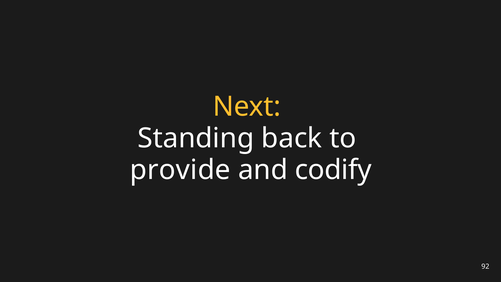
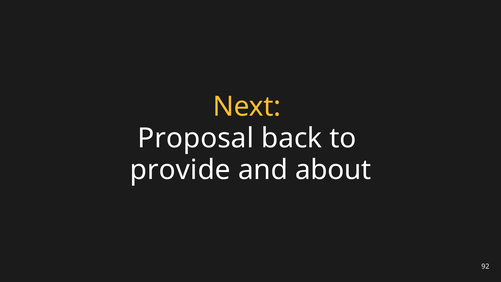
Standing: Standing -> Proposal
codify: codify -> about
